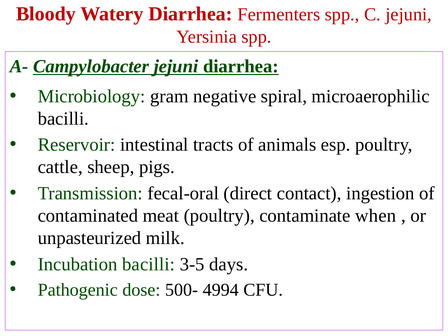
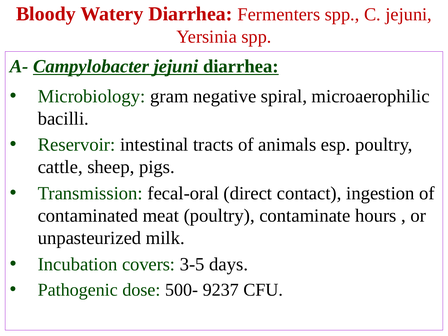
when: when -> hours
Incubation bacilli: bacilli -> covers
4994: 4994 -> 9237
